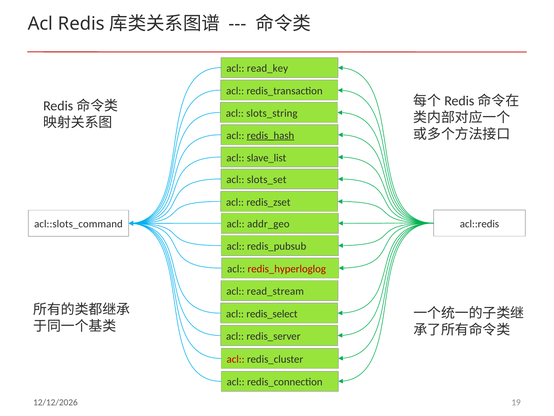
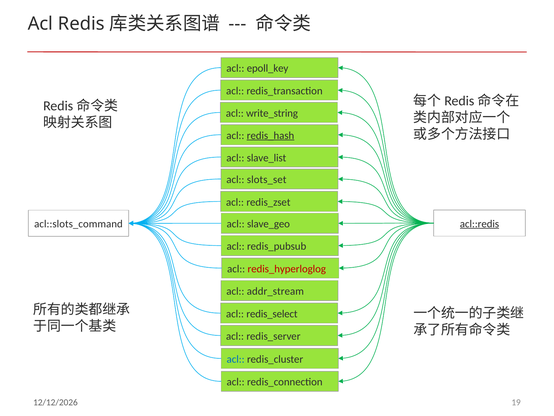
read_key: read_key -> epoll_key
slots_string: slots_string -> write_string
acl::redis underline: none -> present
addr_geo: addr_geo -> slave_geo
read_stream: read_stream -> addr_stream
acl at (236, 359) colour: red -> blue
